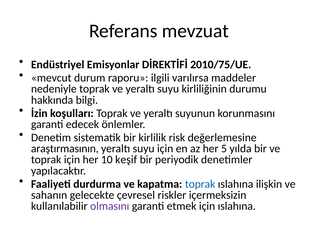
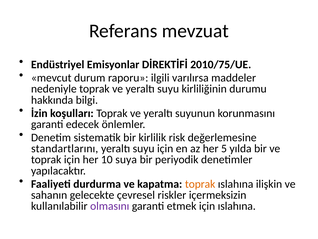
araştırmasının: araştırmasının -> standartlarını
keşif: keşif -> suya
toprak at (200, 184) colour: blue -> orange
